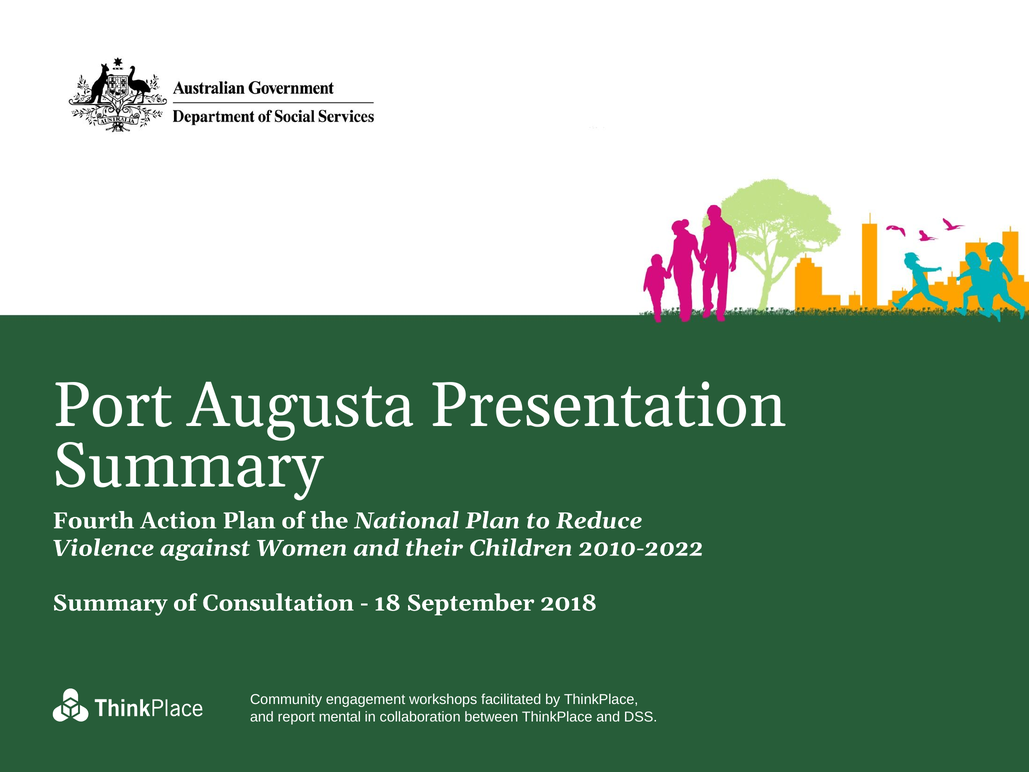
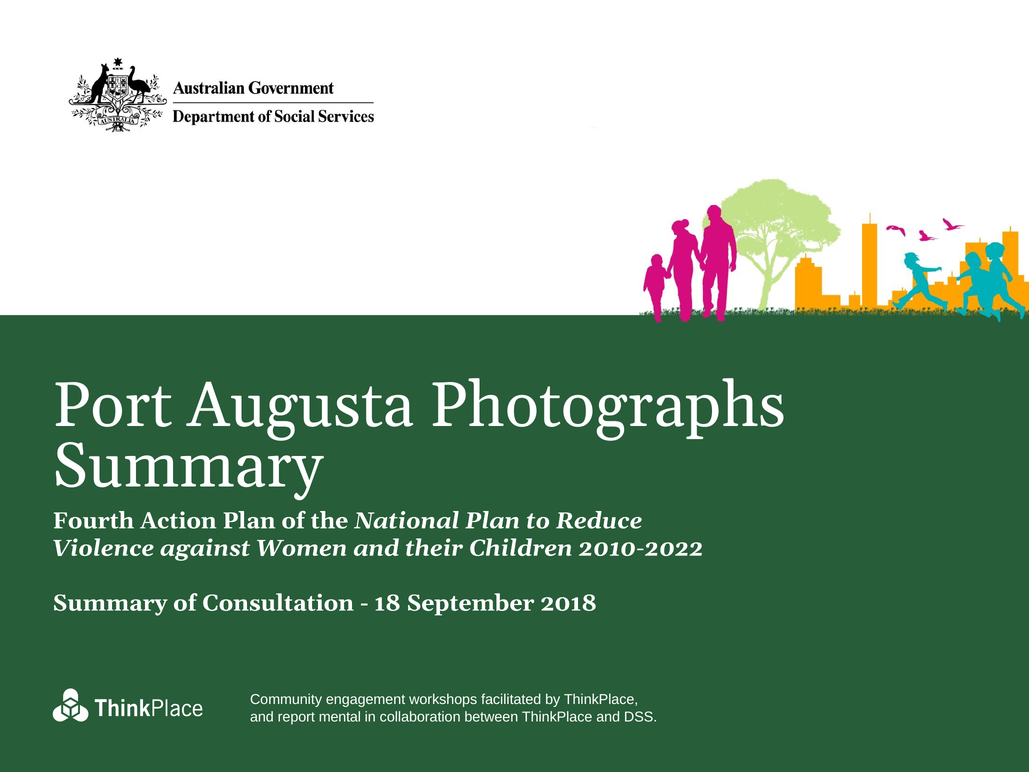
Presentation: Presentation -> Photographs
